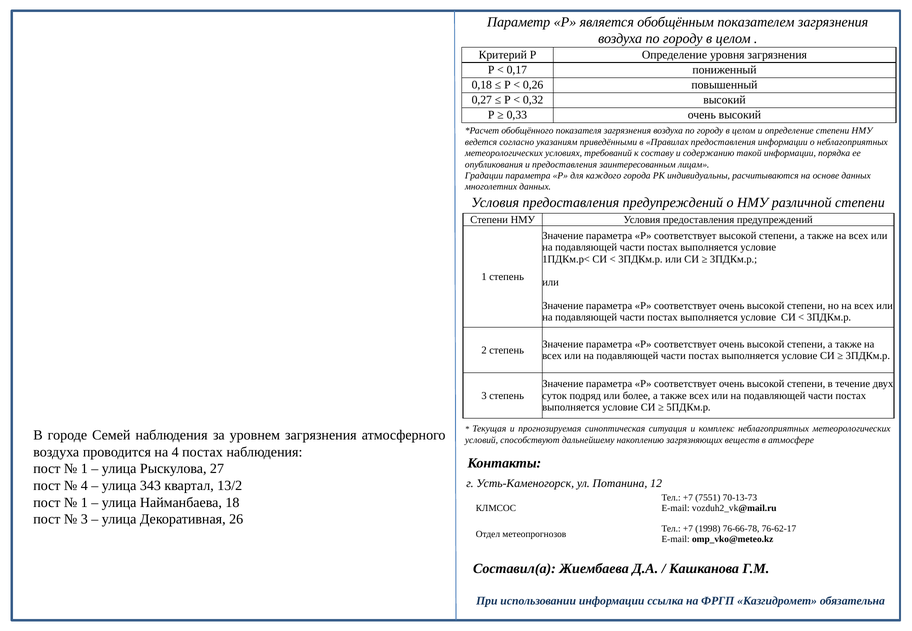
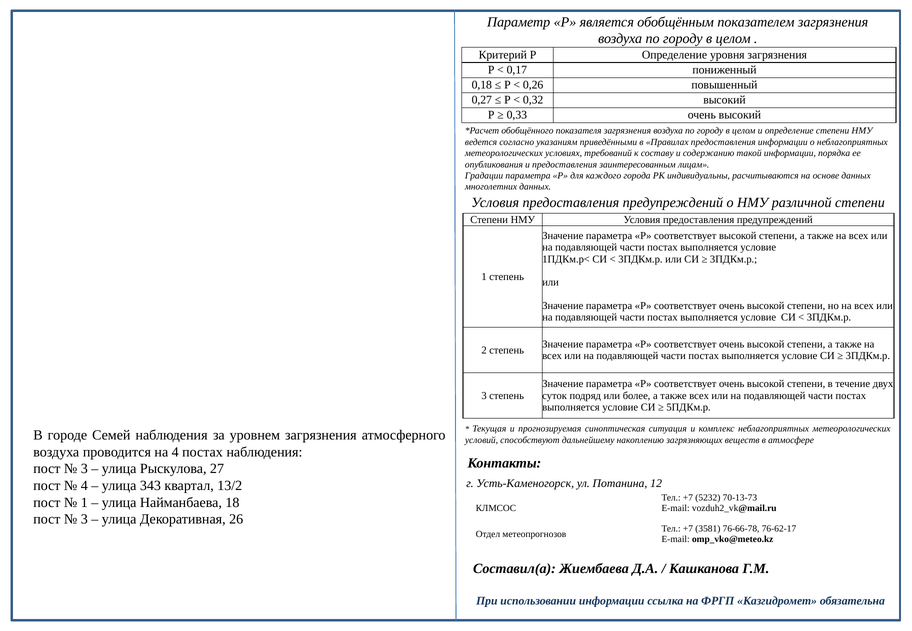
1 at (84, 469): 1 -> 3
7551: 7551 -> 5232
1998: 1998 -> 3581
